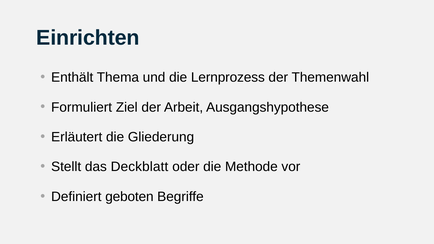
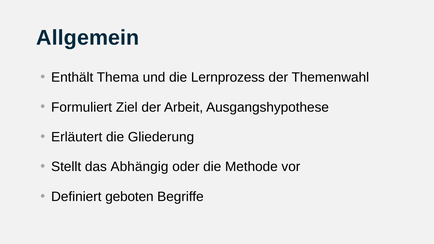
Einrichten: Einrichten -> Allgemein
Deckblatt: Deckblatt -> Abhängig
